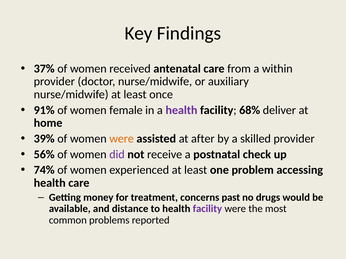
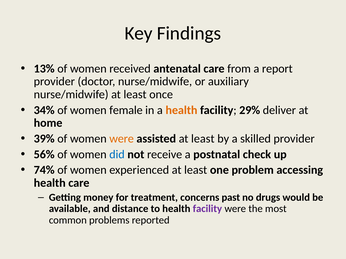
37%: 37% -> 13%
within: within -> report
91%: 91% -> 34%
health at (181, 110) colour: purple -> orange
68%: 68% -> 29%
assisted at after: after -> least
did colour: purple -> blue
